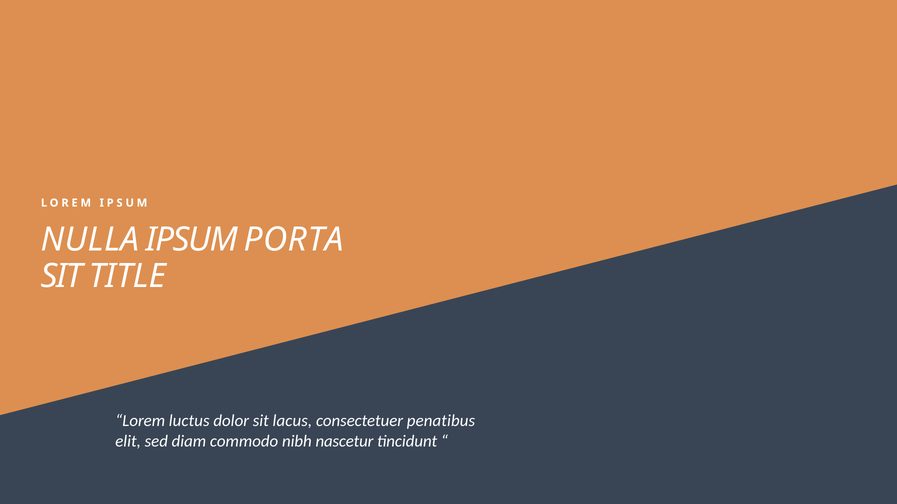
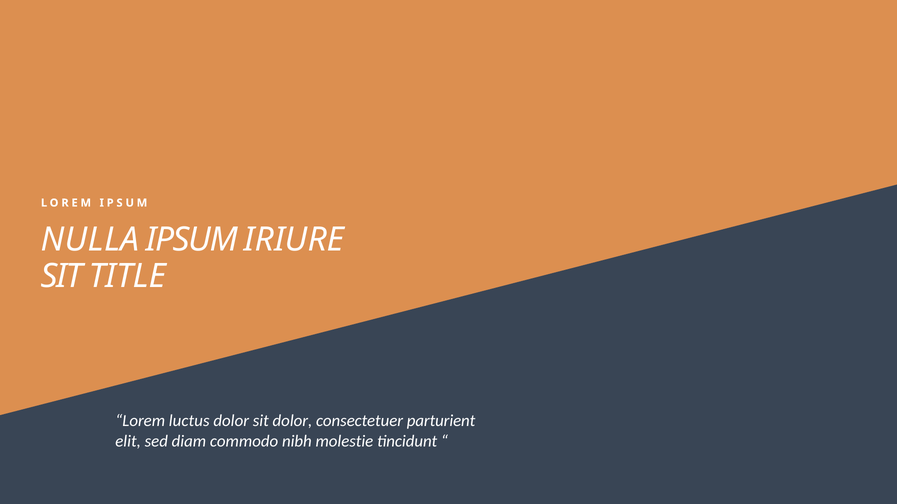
PORTA: PORTA -> IRIURE
sit lacus: lacus -> dolor
penatibus: penatibus -> parturient
nascetur: nascetur -> molestie
